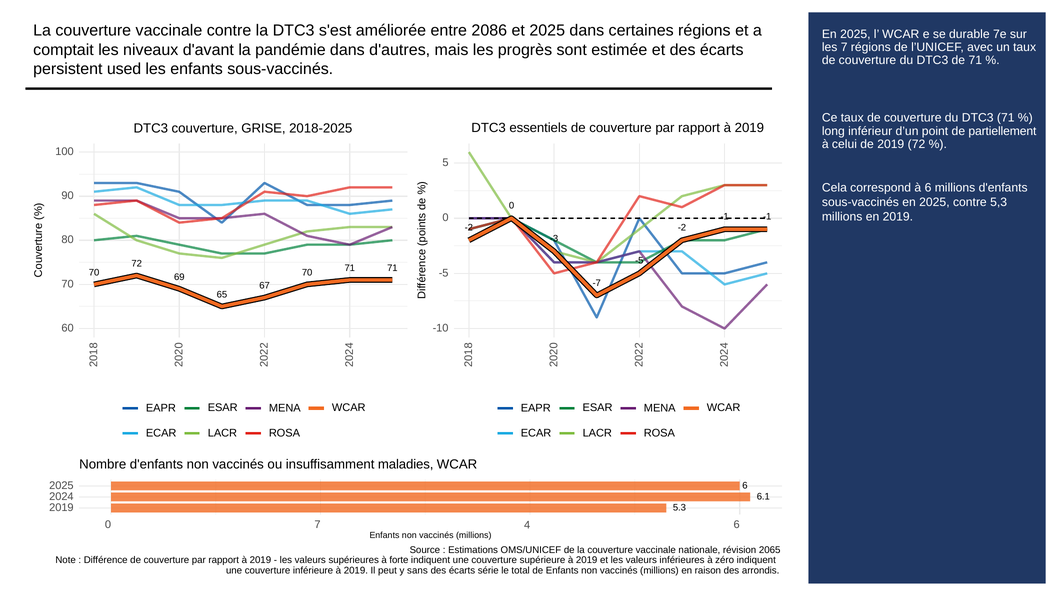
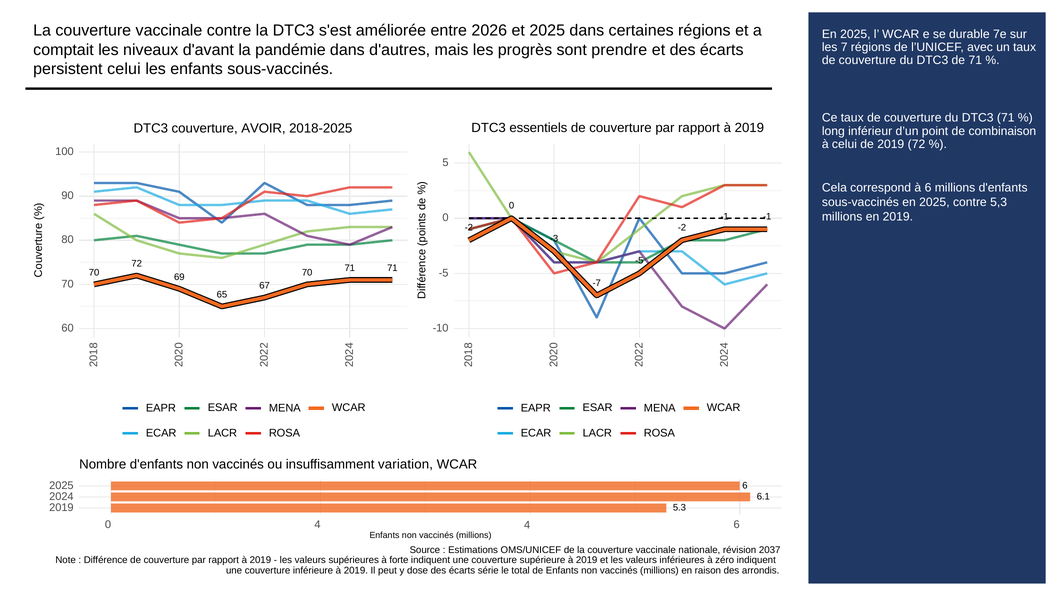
2086: 2086 -> 2026
estimée: estimée -> prendre
persistent used: used -> celui
GRISE: GRISE -> AVOIR
partiellement: partiellement -> combinaison
maladies: maladies -> variation
0 7: 7 -> 4
2065: 2065 -> 2037
sans: sans -> dose
